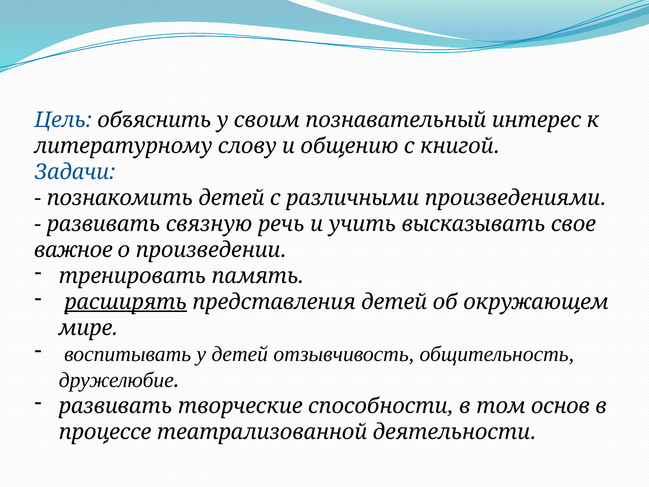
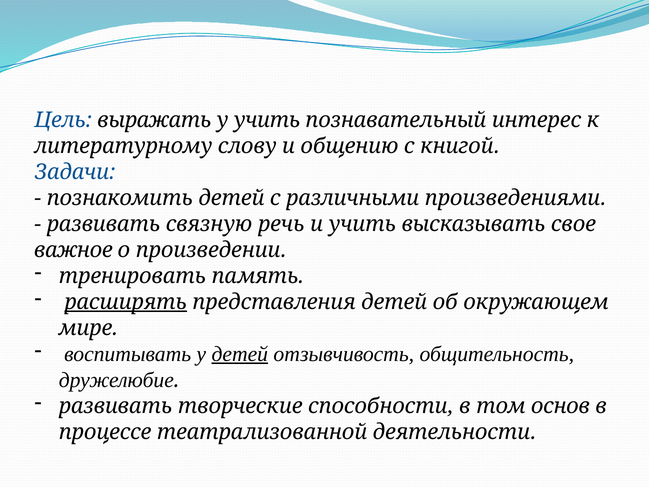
объяснить: объяснить -> выражать
у своим: своим -> учить
детей at (240, 354) underline: none -> present
